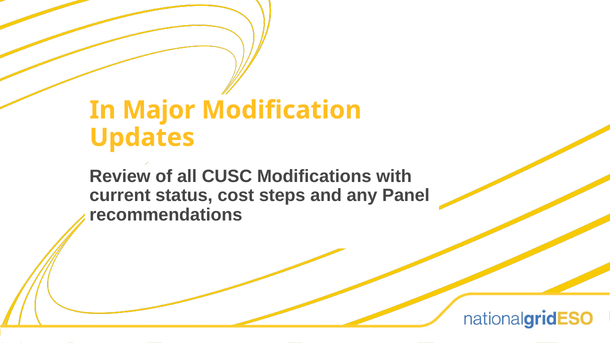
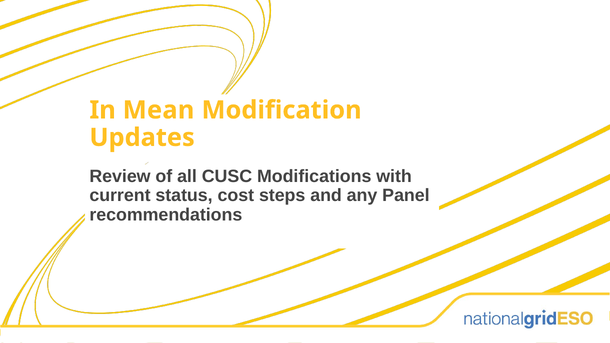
Major: Major -> Mean
